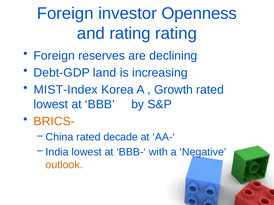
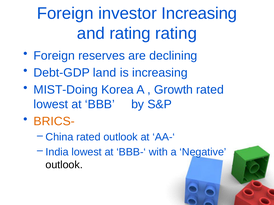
investor Openness: Openness -> Increasing
MIST-Index: MIST-Index -> MIST-Doing
rated decade: decade -> outlook
outlook at (64, 165) colour: orange -> black
